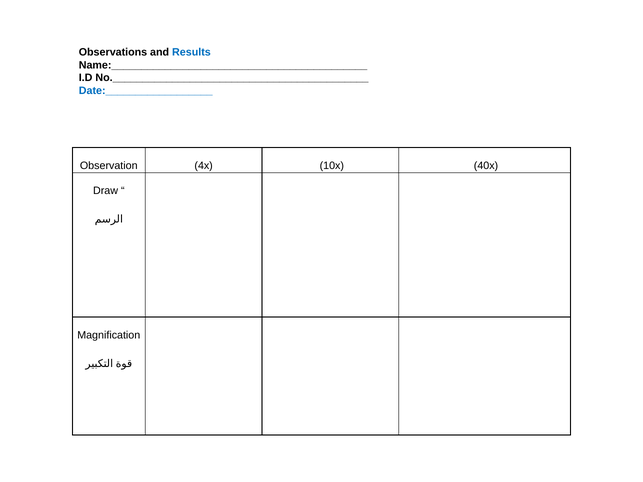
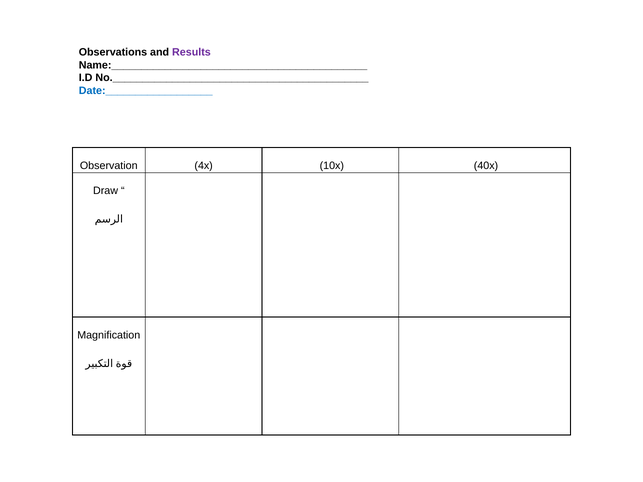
Results colour: blue -> purple
